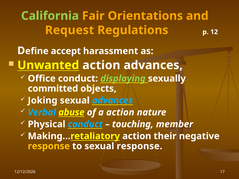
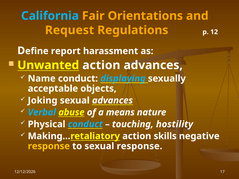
California colour: light green -> light blue
accept: accept -> report
Office: Office -> Name
displaying colour: light green -> light blue
committed: committed -> acceptable
advances at (112, 101) colour: light blue -> white
a action: action -> means
member: member -> hostility
their: their -> skills
